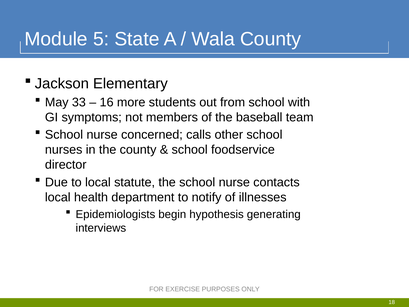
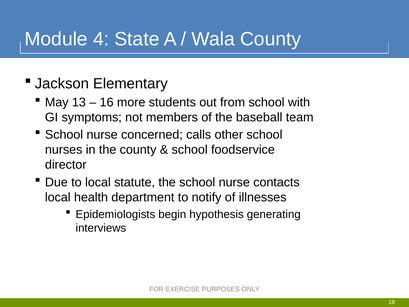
5: 5 -> 4
33: 33 -> 13
